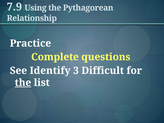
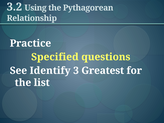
7.9: 7.9 -> 3.2
Complete: Complete -> Specified
Difficult: Difficult -> Greatest
the at (23, 83) underline: present -> none
